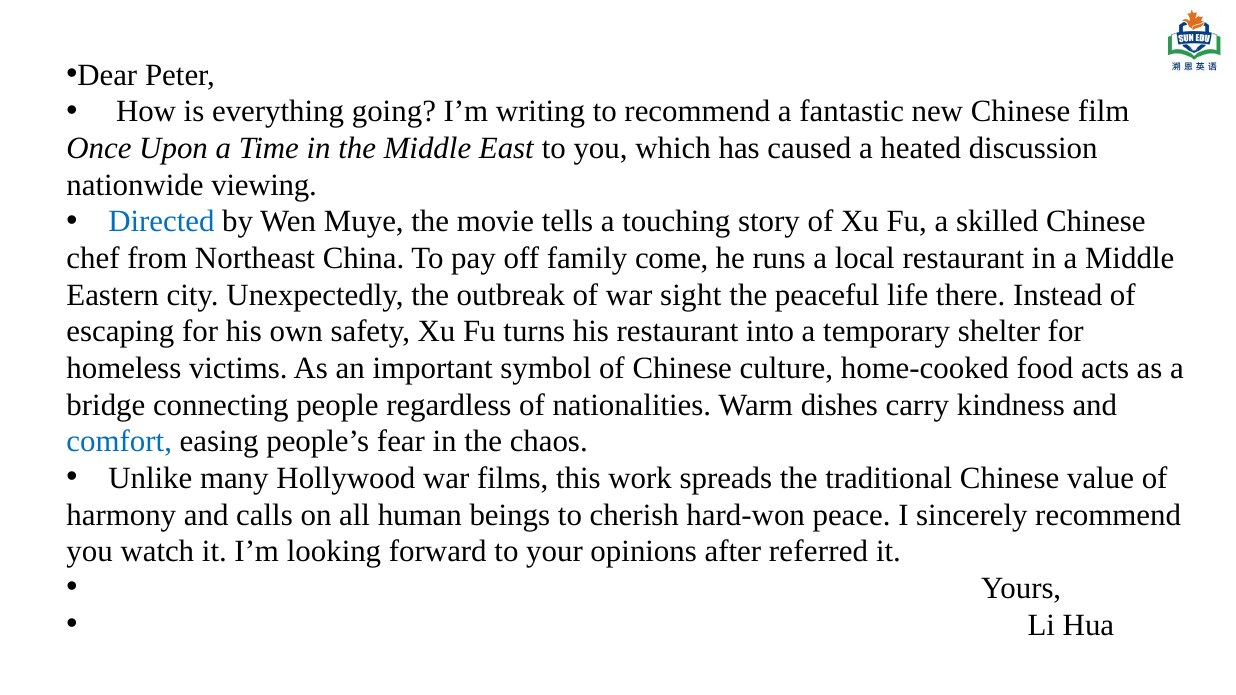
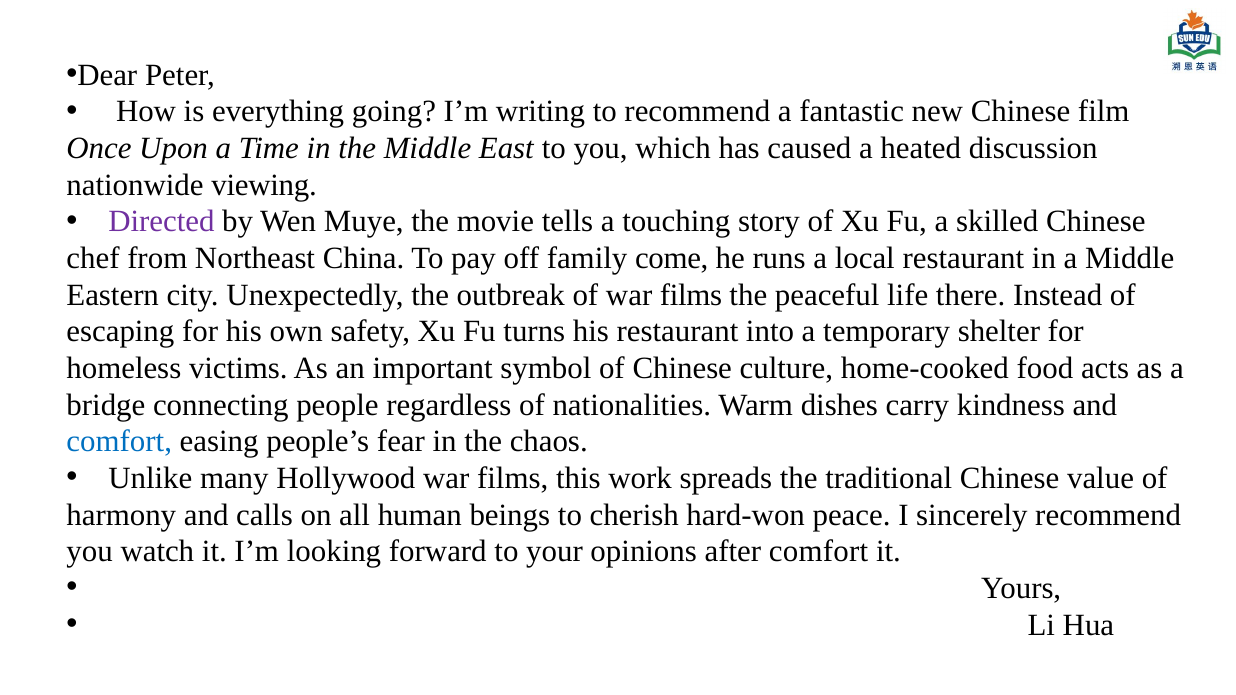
Directed colour: blue -> purple
of war sight: sight -> films
after referred: referred -> comfort
